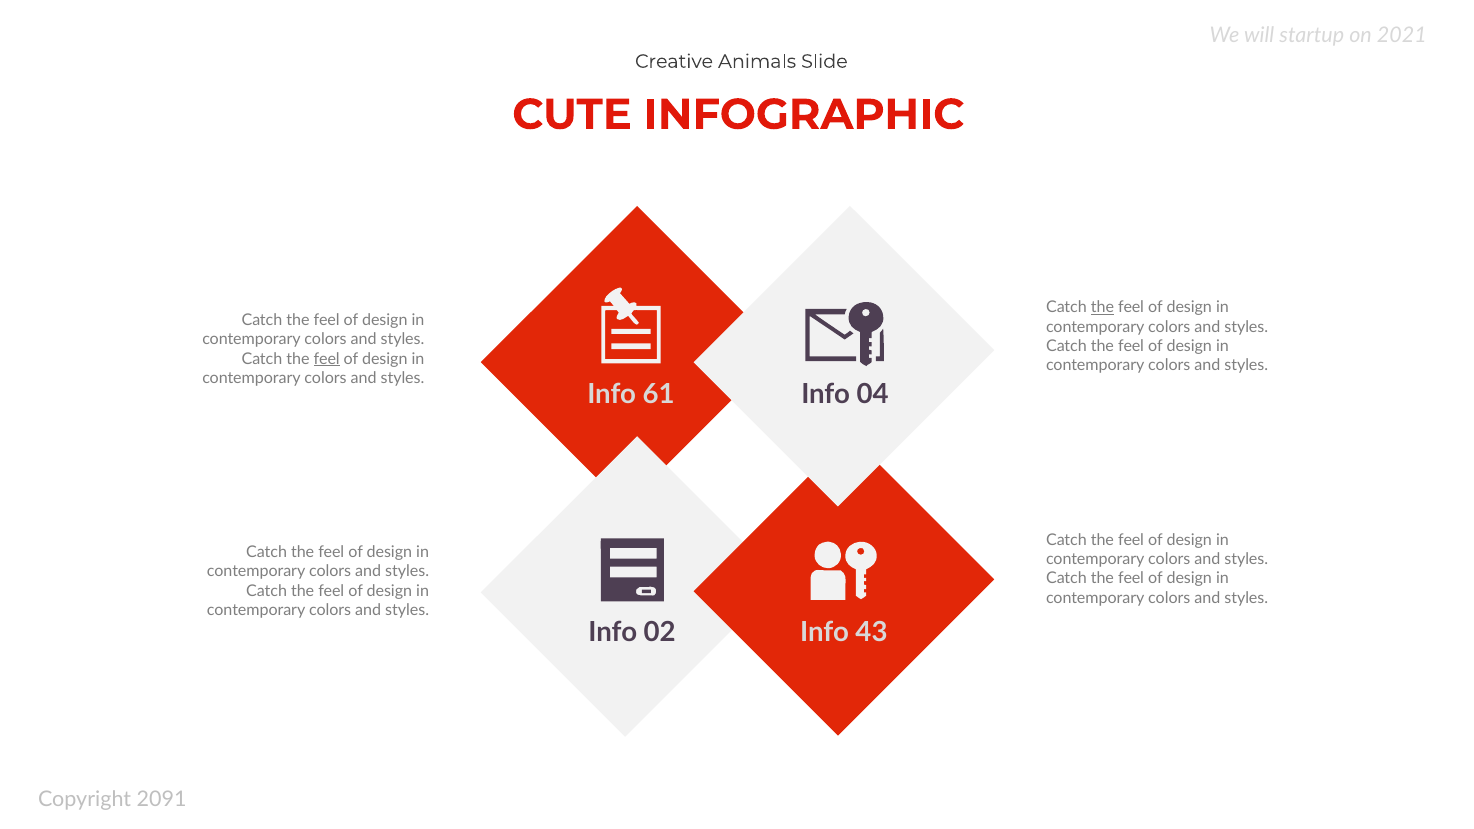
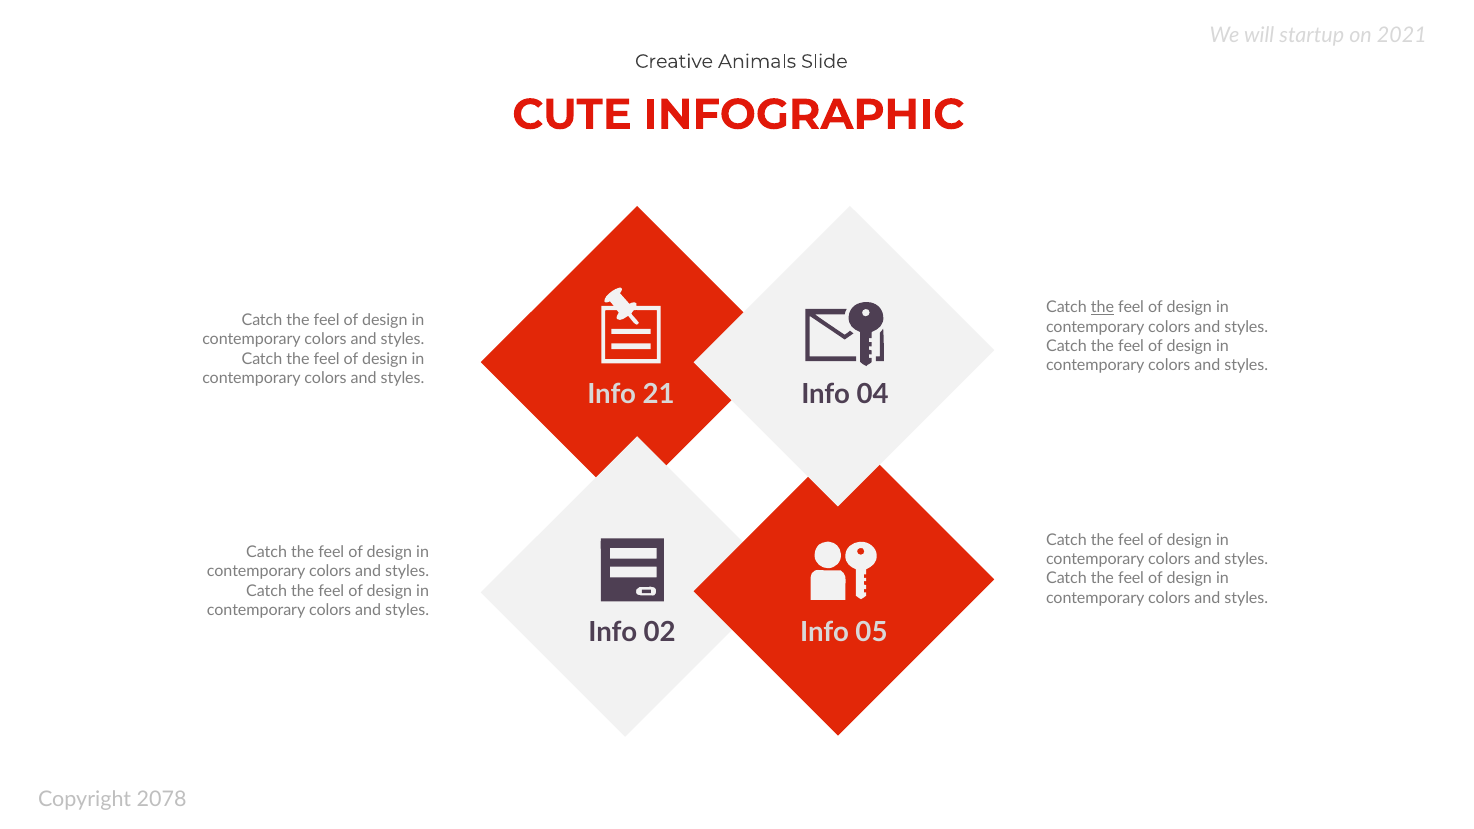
feel at (327, 359) underline: present -> none
61: 61 -> 21
43: 43 -> 05
2091: 2091 -> 2078
